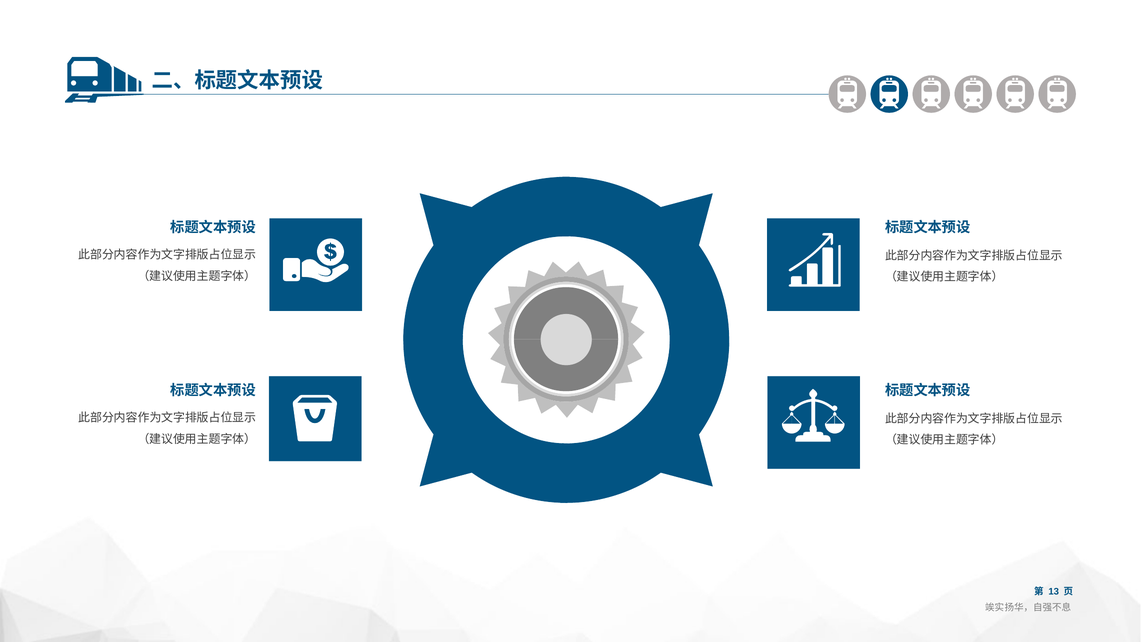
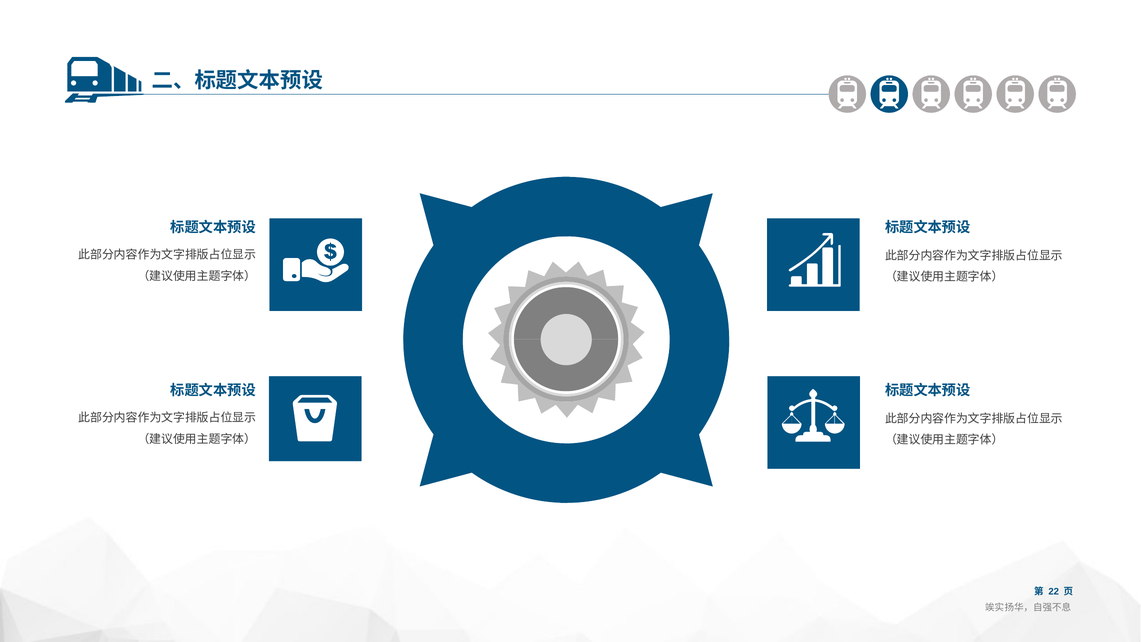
13: 13 -> 22
